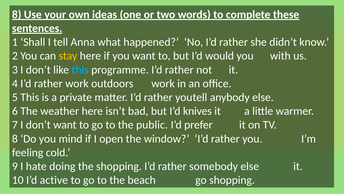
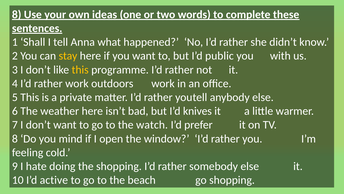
would: would -> public
this at (80, 70) colour: light blue -> yellow
public: public -> watch
